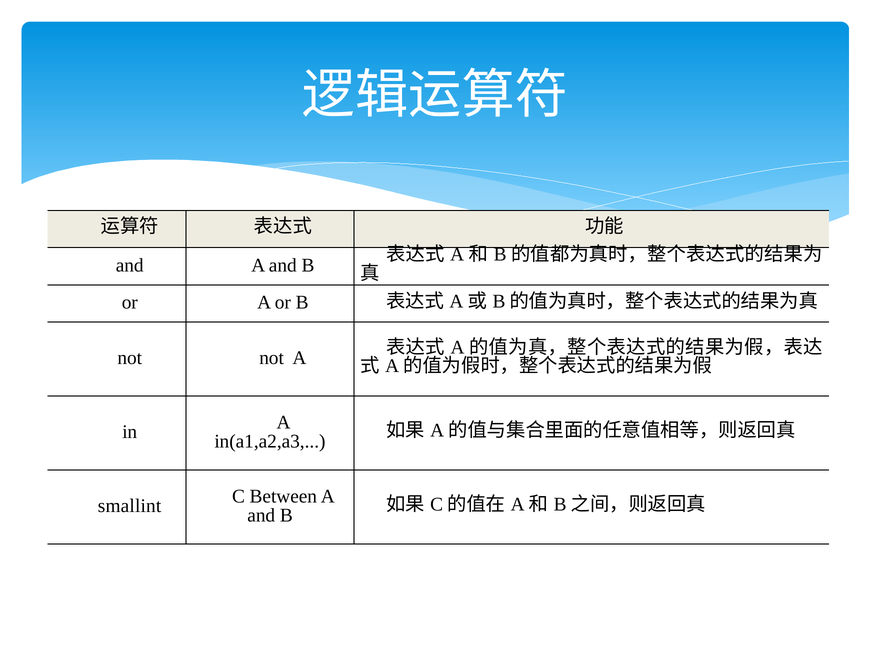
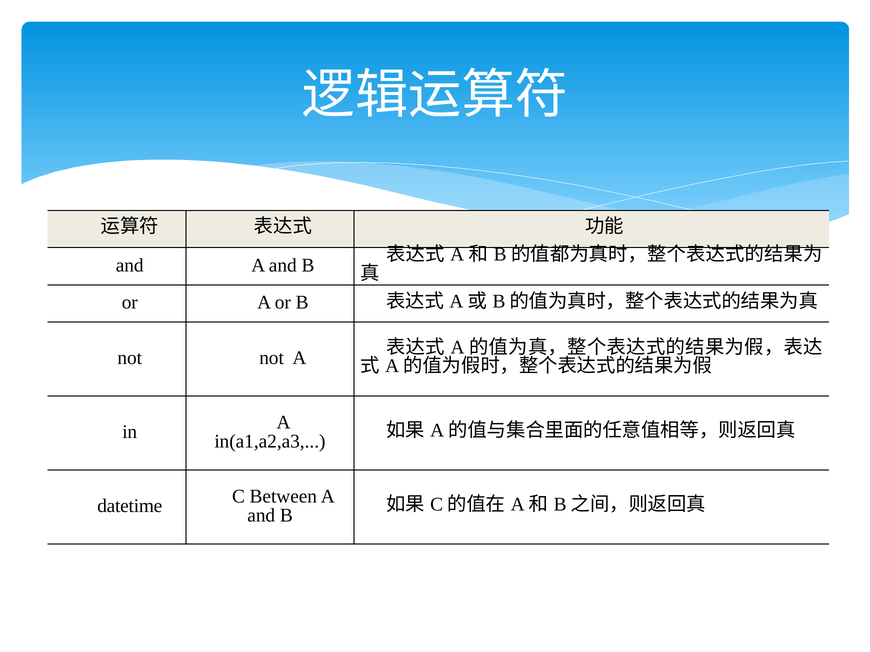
smallint: smallint -> datetime
